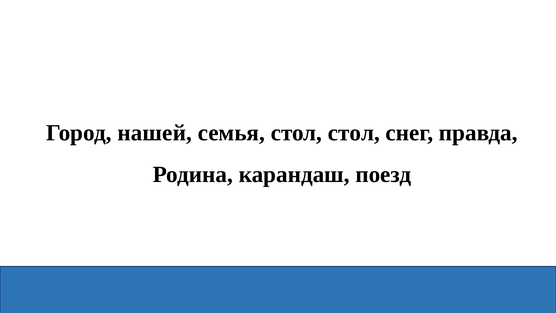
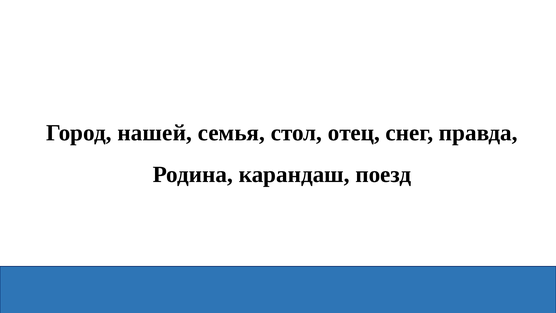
стол стол: стол -> отец
